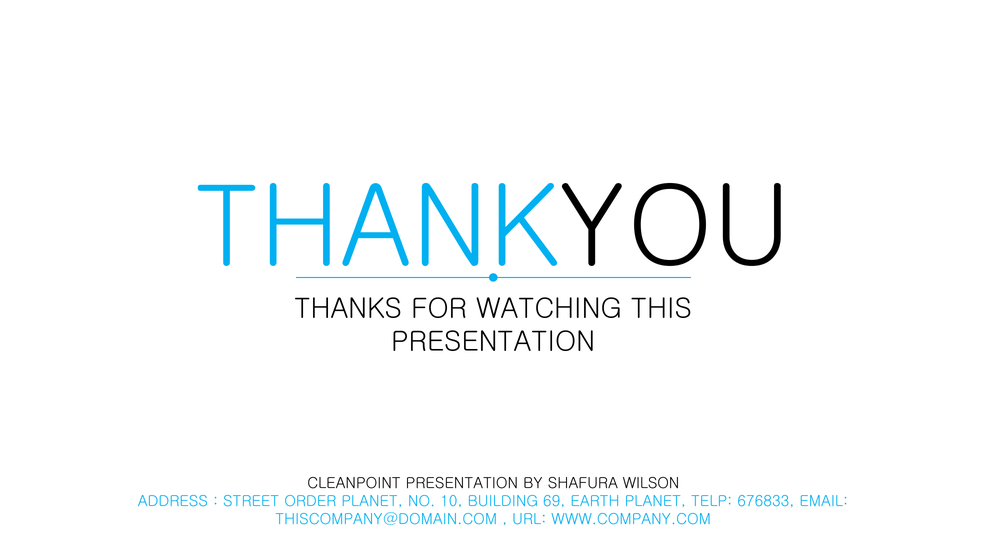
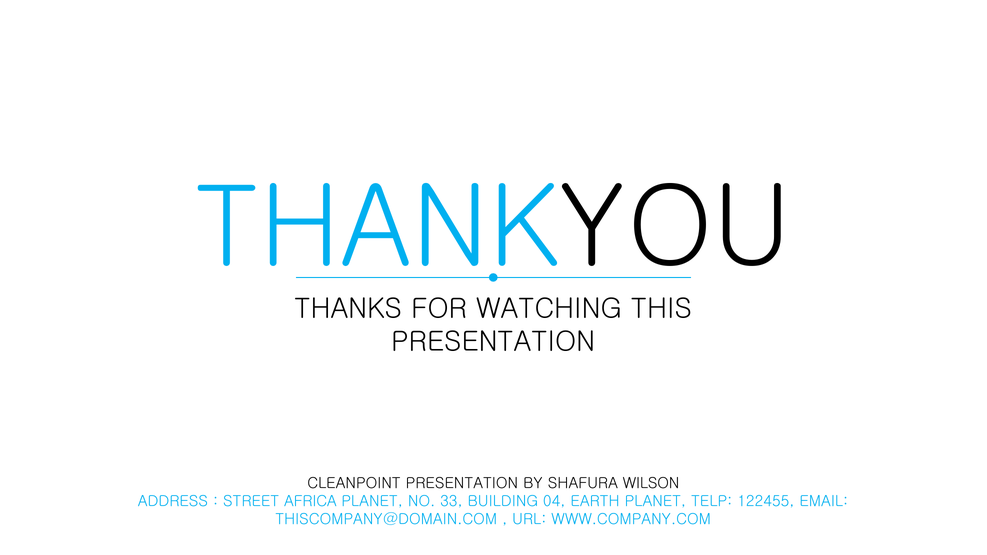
ORDER: ORDER -> AFRICA
10: 10 -> 33
69: 69 -> 04
676833: 676833 -> 122455
